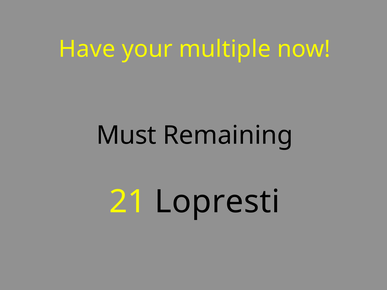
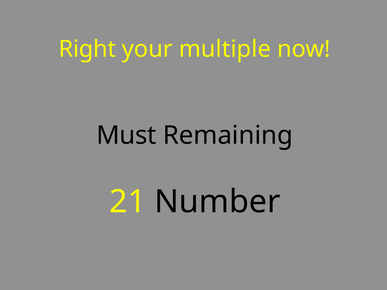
Have: Have -> Right
Lopresti: Lopresti -> Number
